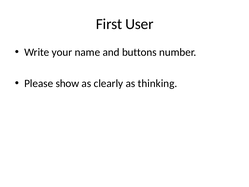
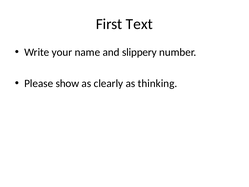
User: User -> Text
buttons: buttons -> slippery
